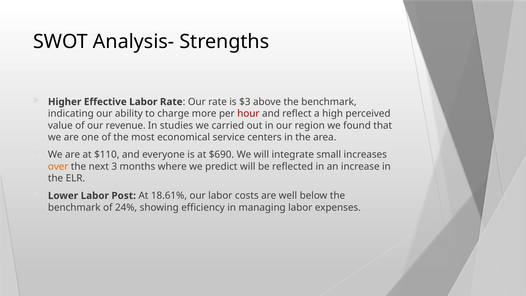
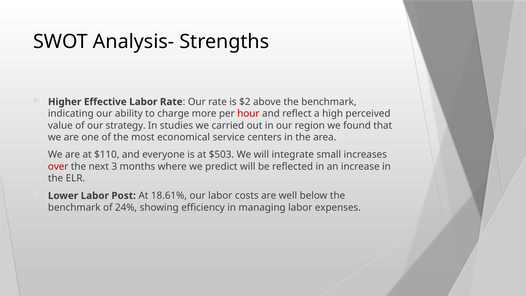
$3: $3 -> $2
revenue: revenue -> strategy
$690: $690 -> $503
over colour: orange -> red
